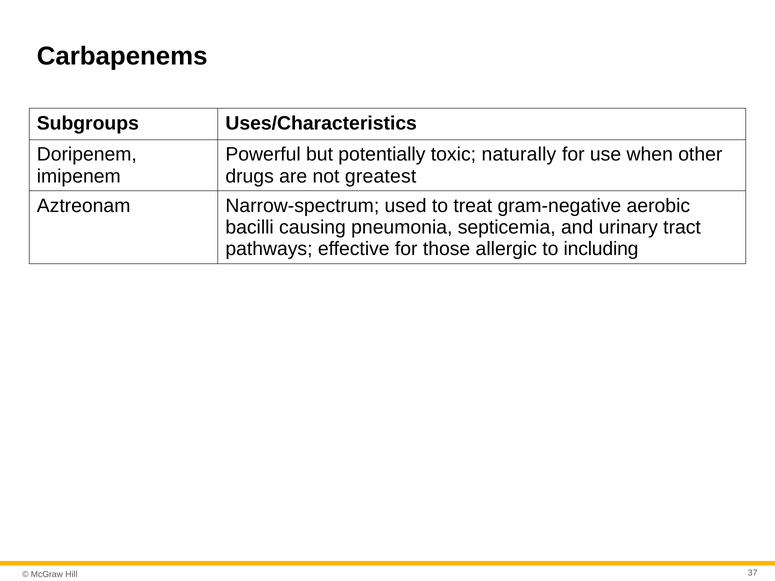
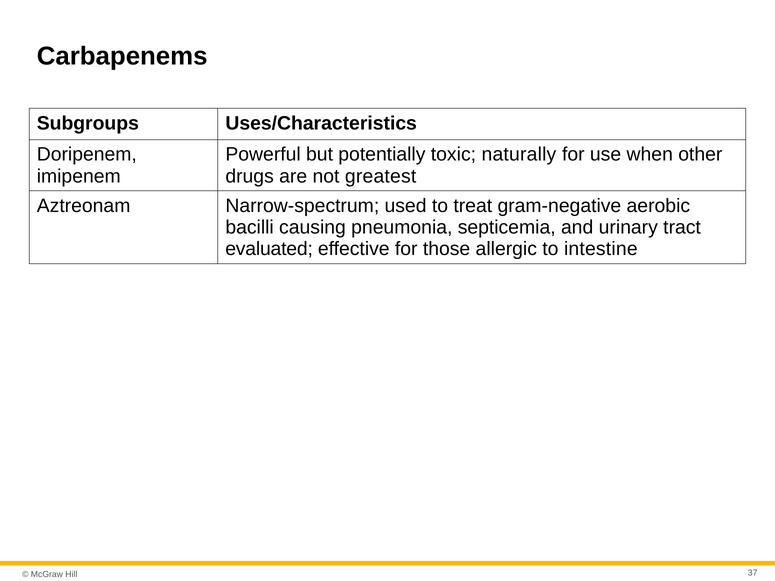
pathways: pathways -> evaluated
including: including -> intestine
